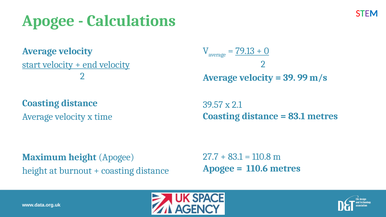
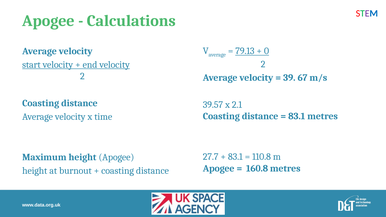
99: 99 -> 67
110.6: 110.6 -> 160.8
